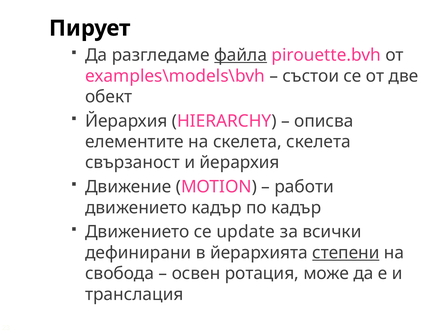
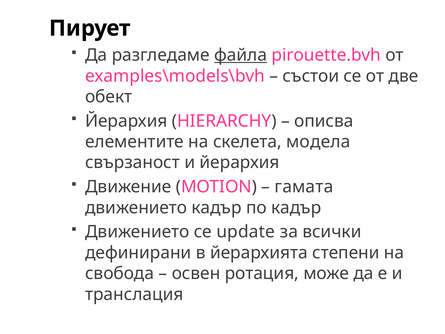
скелета скелета: скелета -> модела
работи: работи -> гамата
степени underline: present -> none
